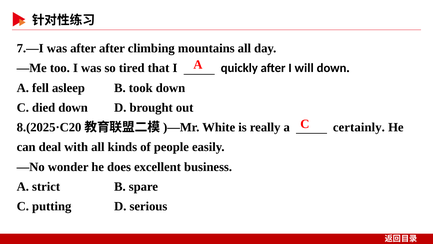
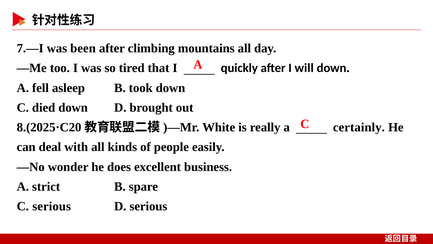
was after: after -> been
C putting: putting -> serious
